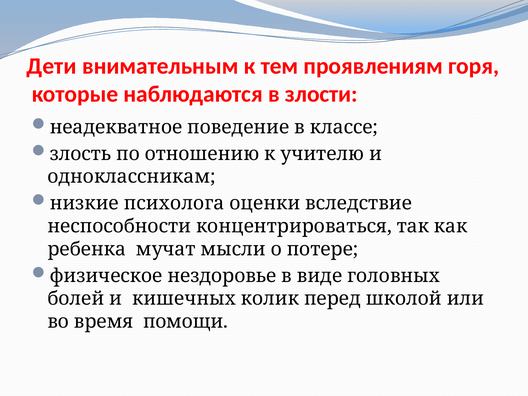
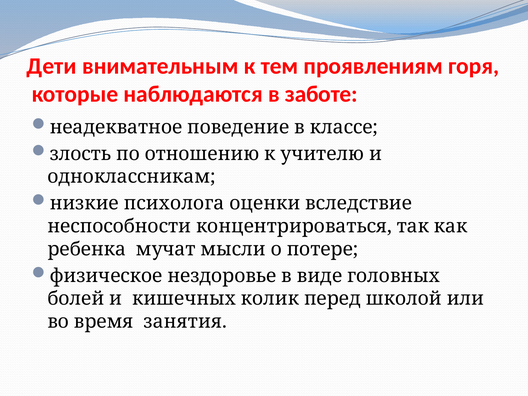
злости: злости -> заботе
помощи: помощи -> занятия
